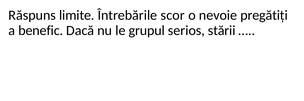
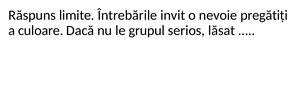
scor: scor -> invit
benefic: benefic -> culoare
stării: stării -> lăsat
